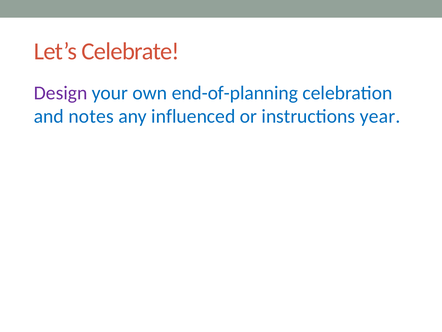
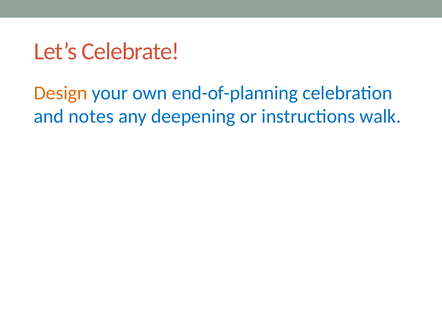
Design colour: purple -> orange
influenced: influenced -> deepening
year: year -> walk
